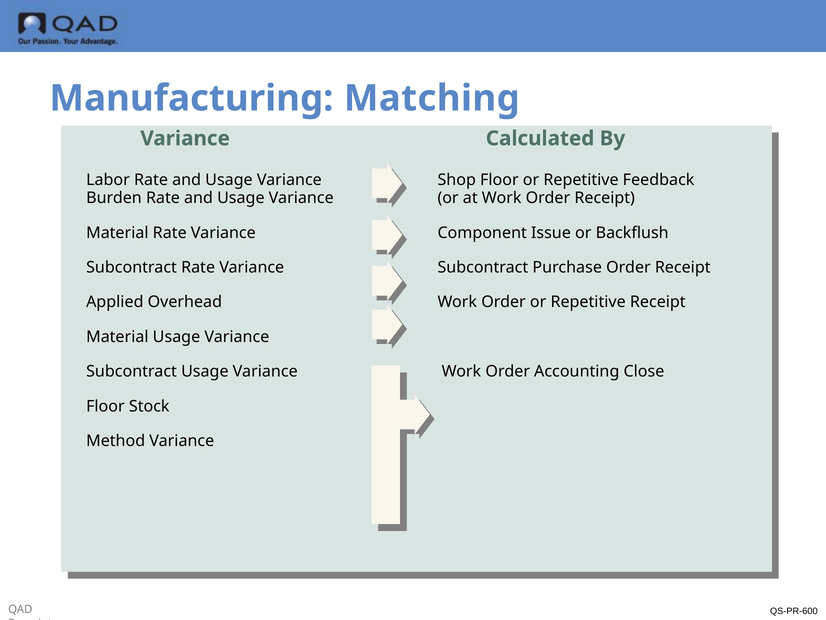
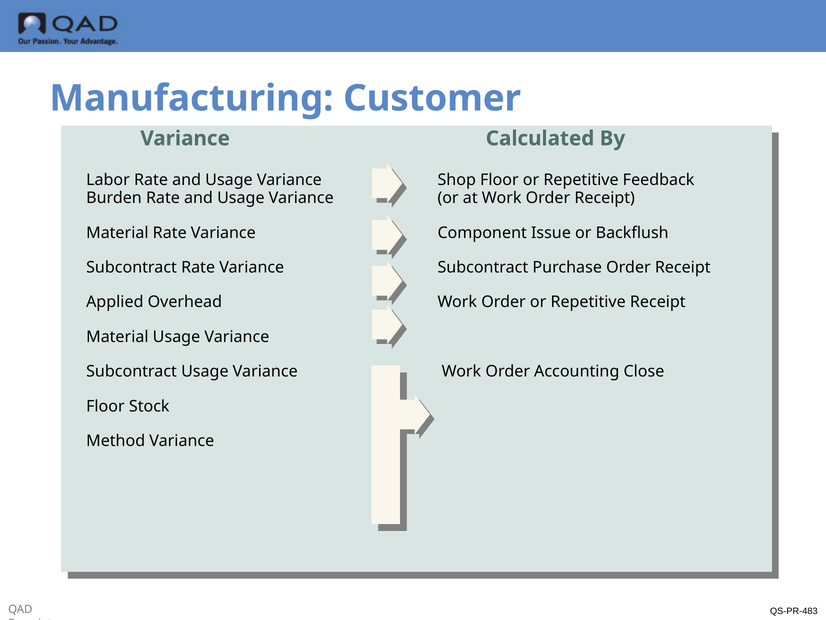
Matching: Matching -> Customer
QS-PR-600: QS-PR-600 -> QS-PR-483
